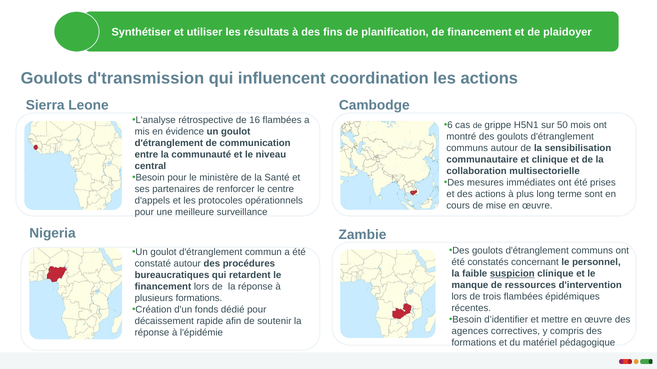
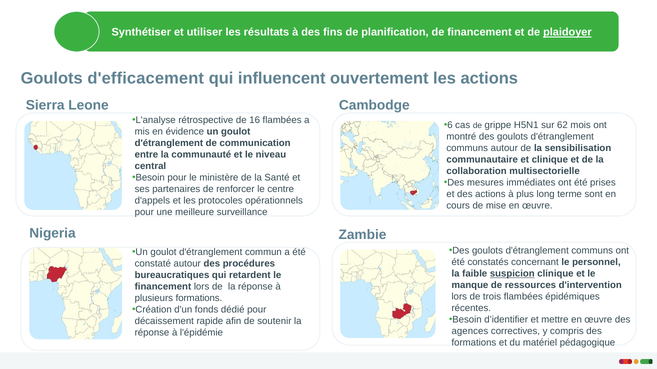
plaidoyer underline: none -> present
d'transmission: d'transmission -> d'efficacement
coordination: coordination -> ouvertement
50: 50 -> 62
